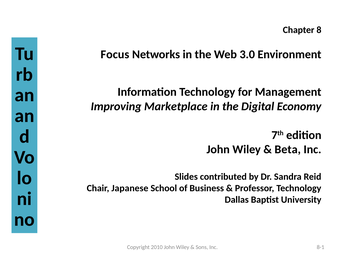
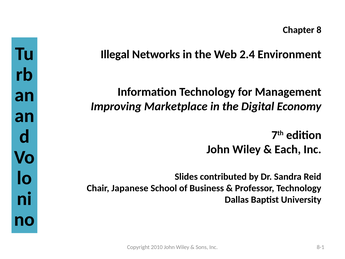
Focus: Focus -> Illegal
3.0: 3.0 -> 2.4
Beta: Beta -> Each
